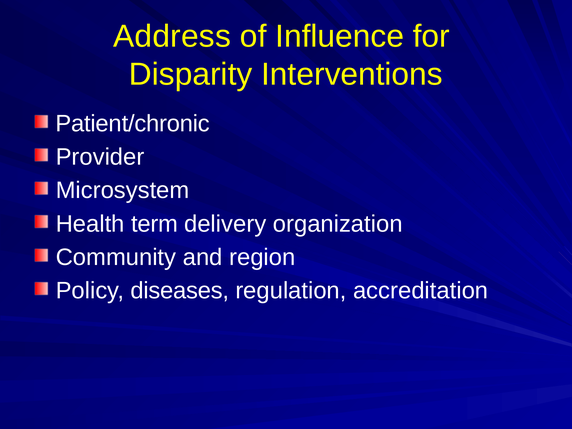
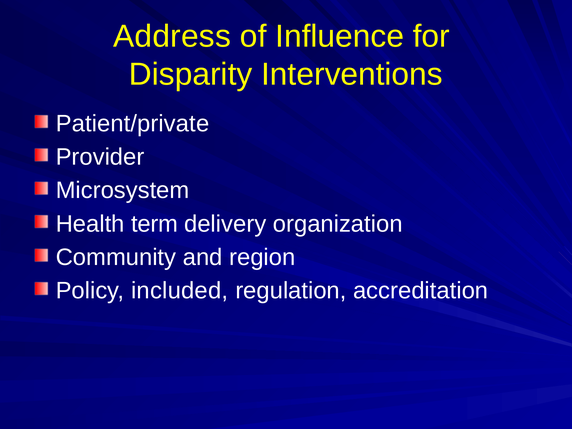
Patient/chronic: Patient/chronic -> Patient/private
diseases: diseases -> included
